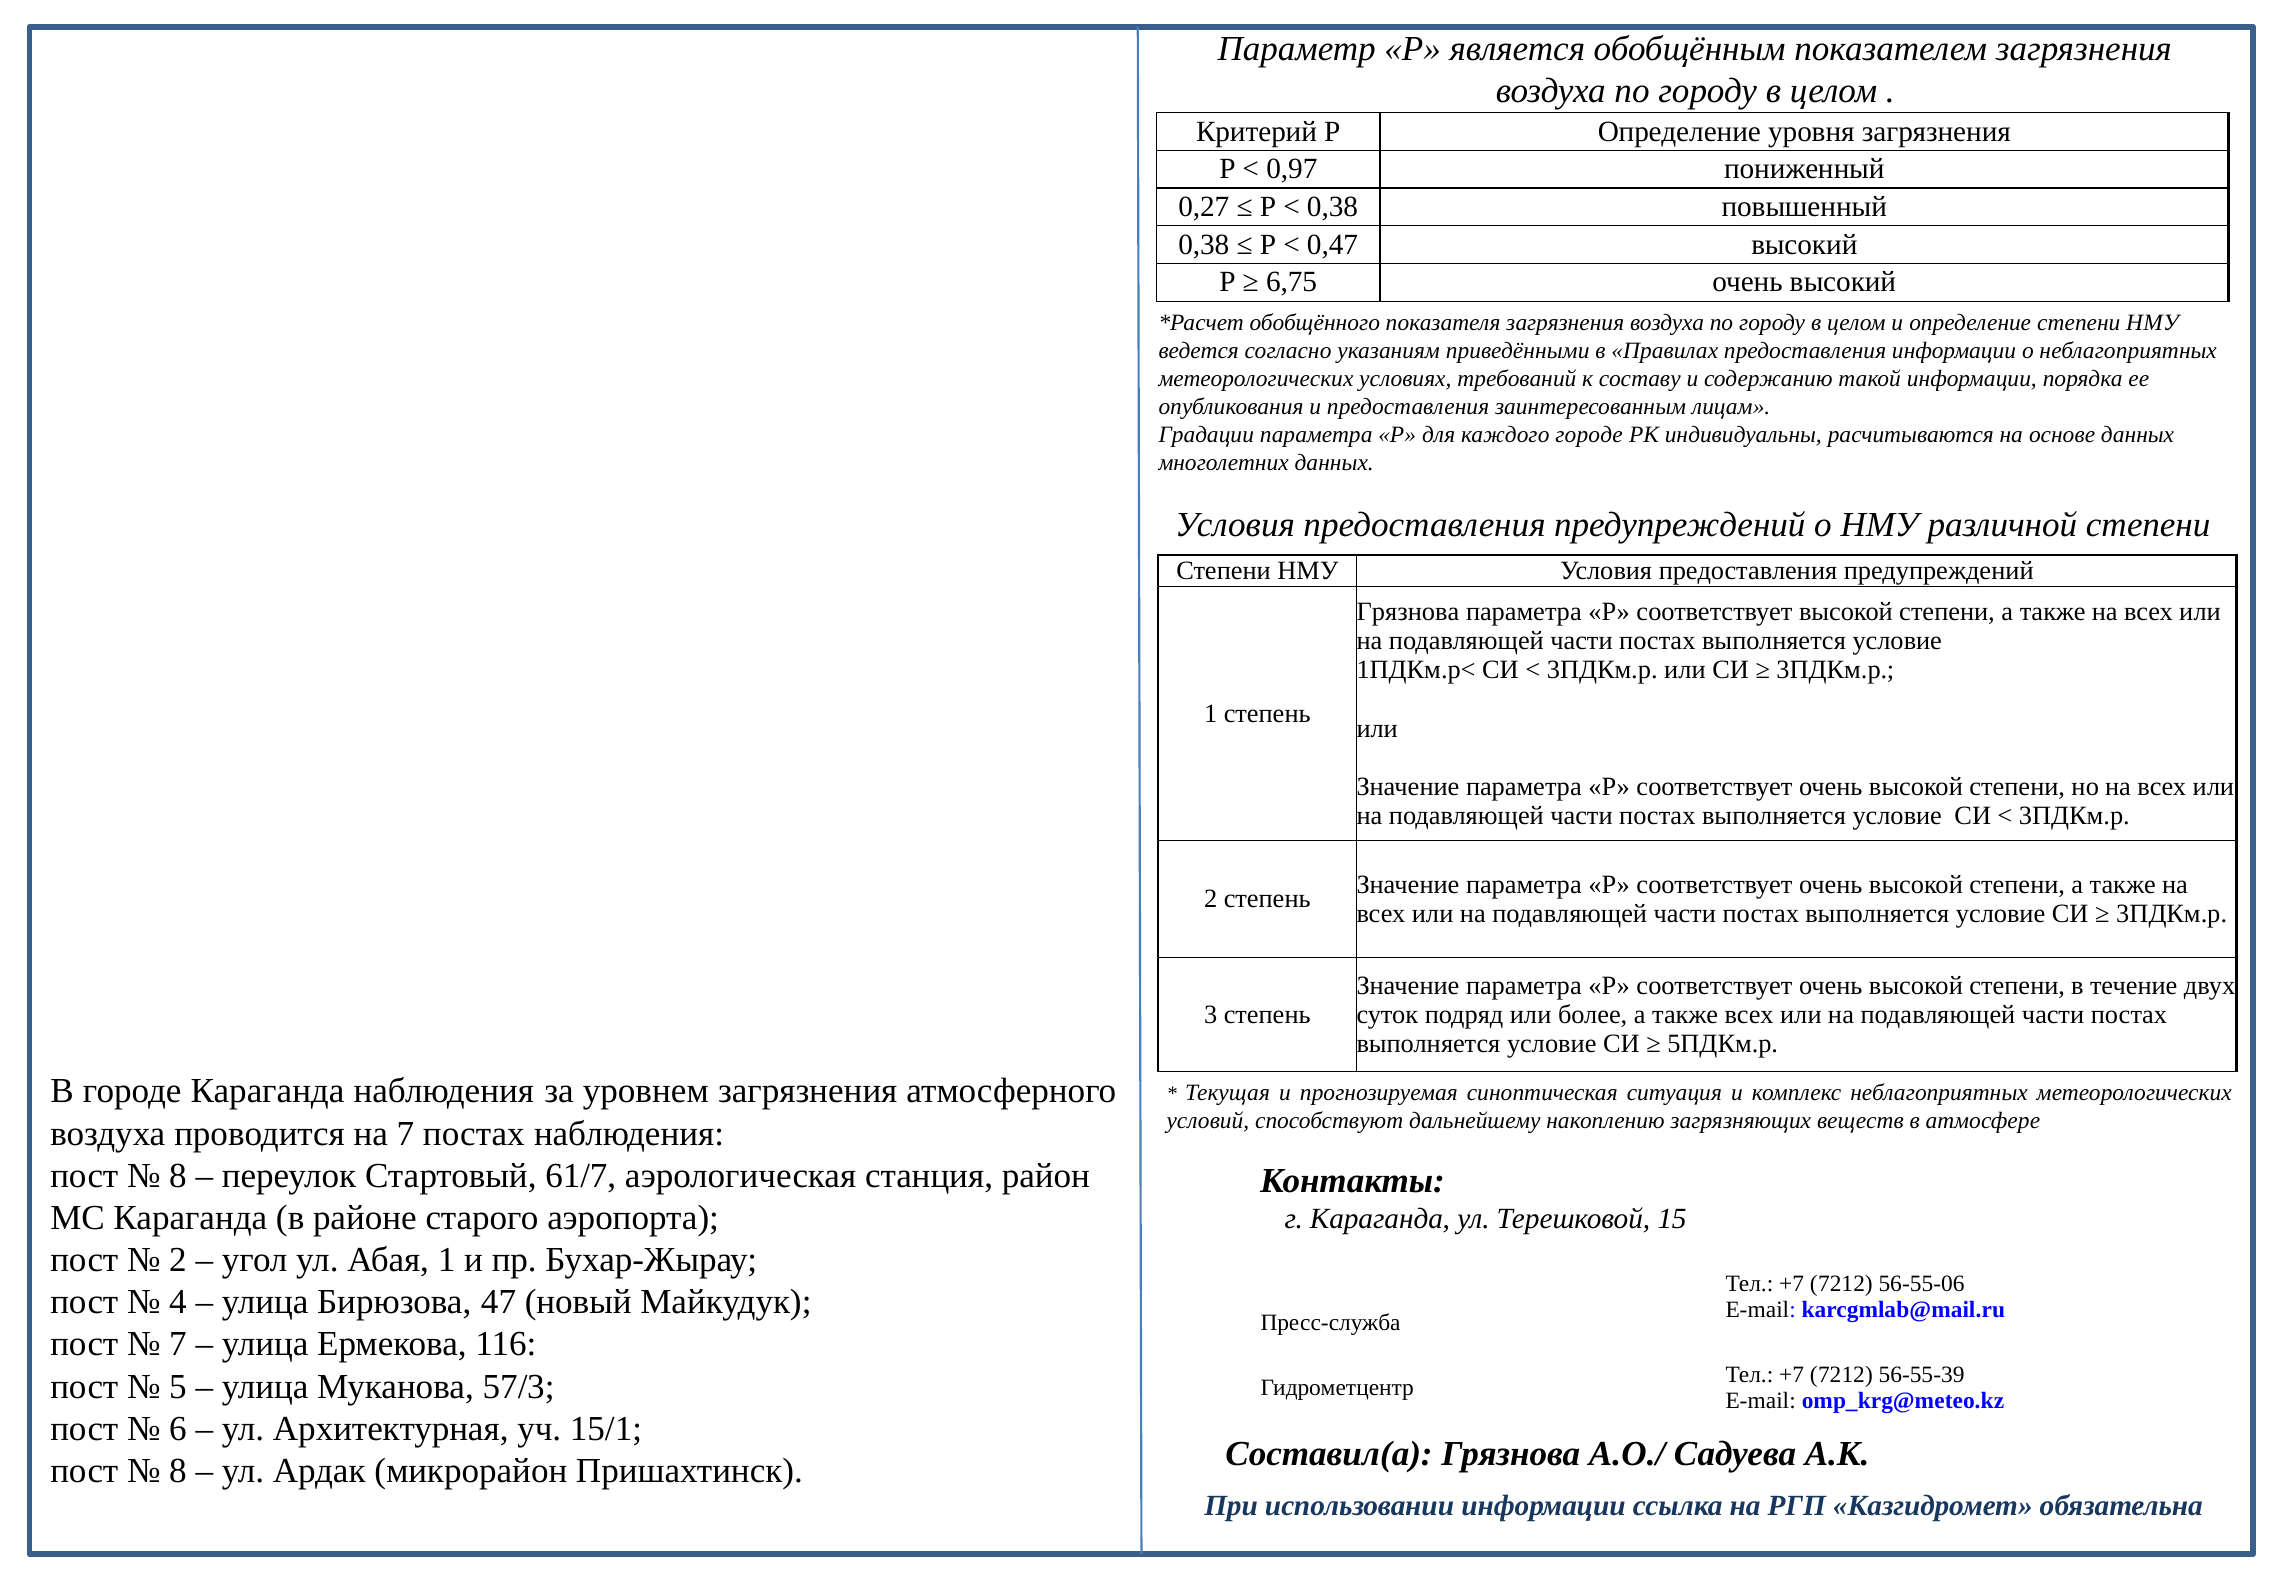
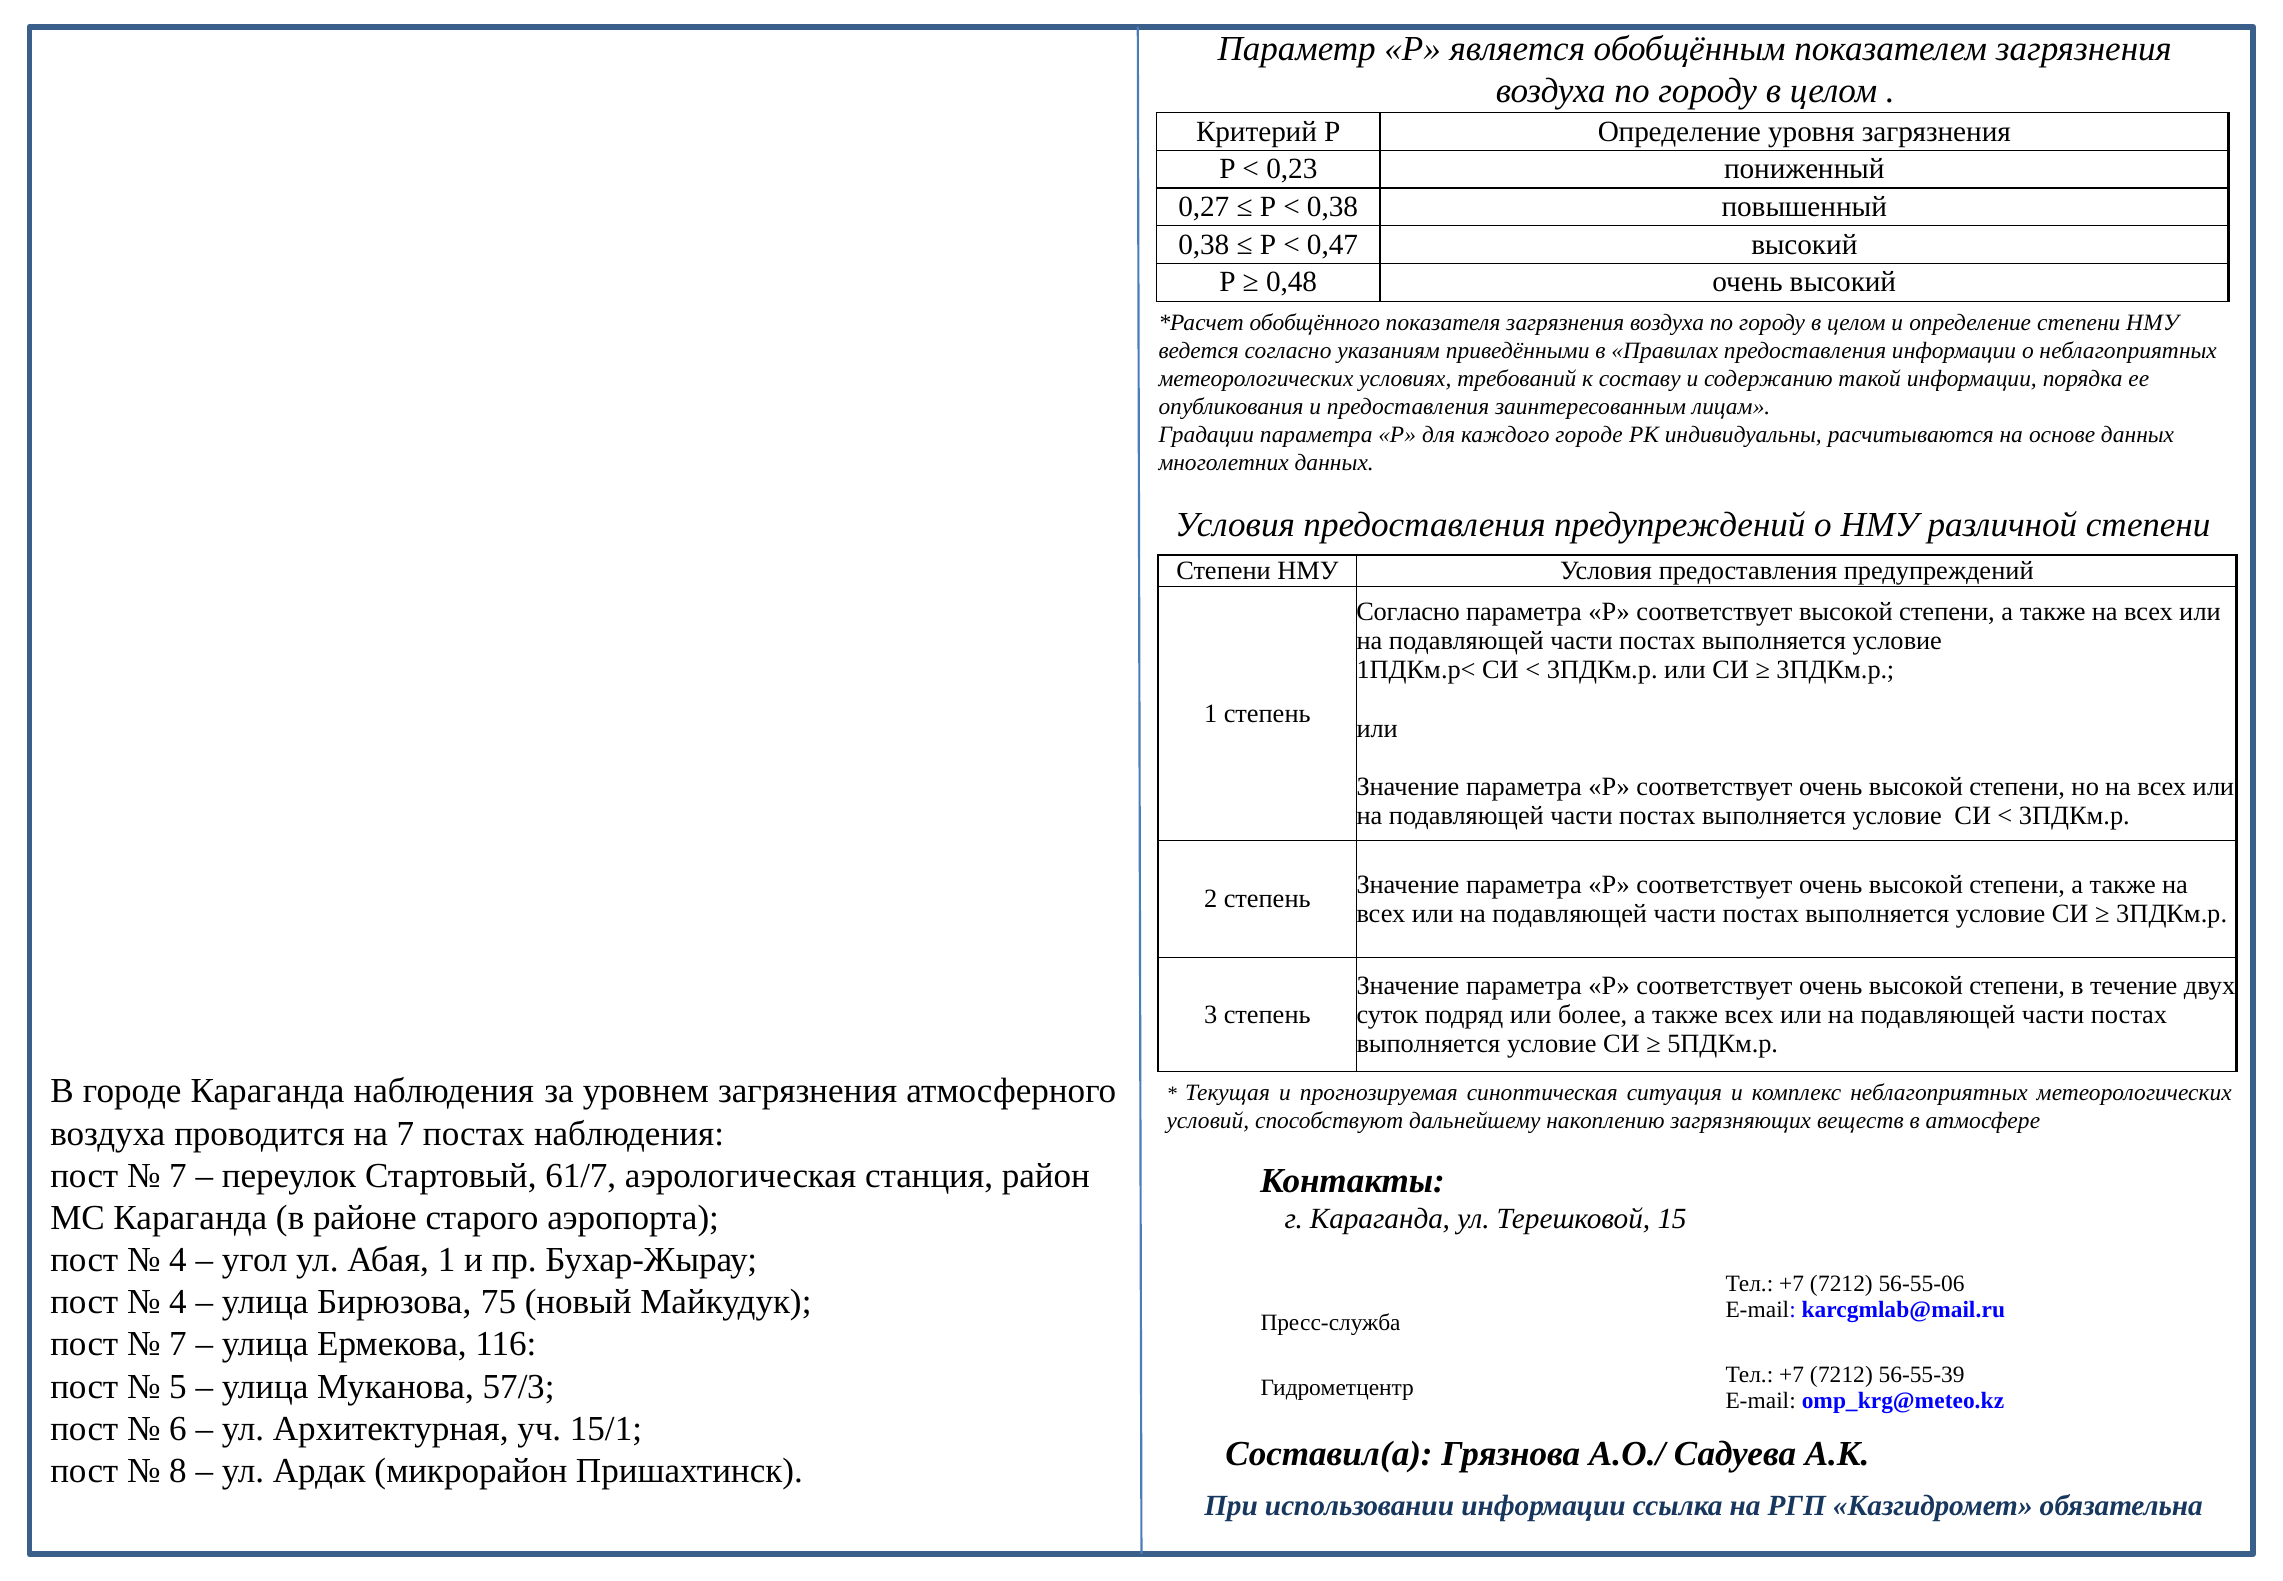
0,97: 0,97 -> 0,23
6,75: 6,75 -> 0,48
Грязнова at (1408, 611): Грязнова -> Согласно
8 at (178, 1175): 8 -> 7
2 at (178, 1260): 2 -> 4
47: 47 -> 75
